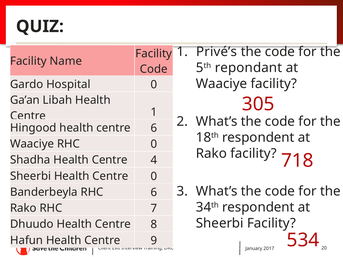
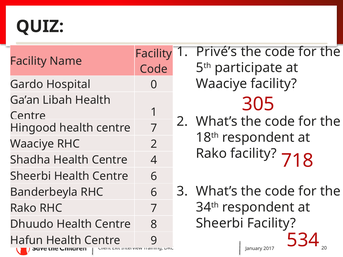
repondant: repondant -> participate
centre 6: 6 -> 7
RHC 0: 0 -> 2
Centre 0: 0 -> 6
